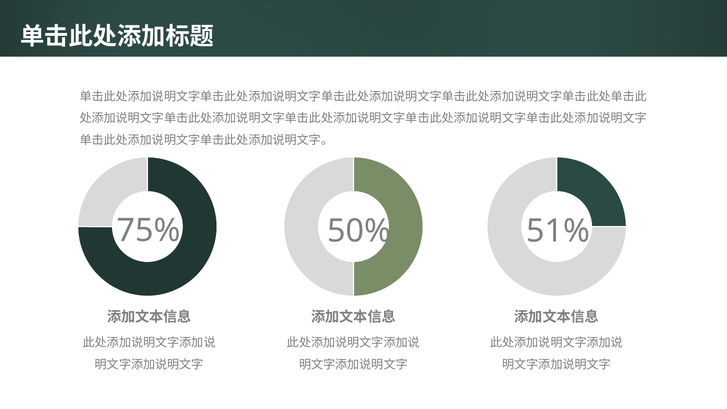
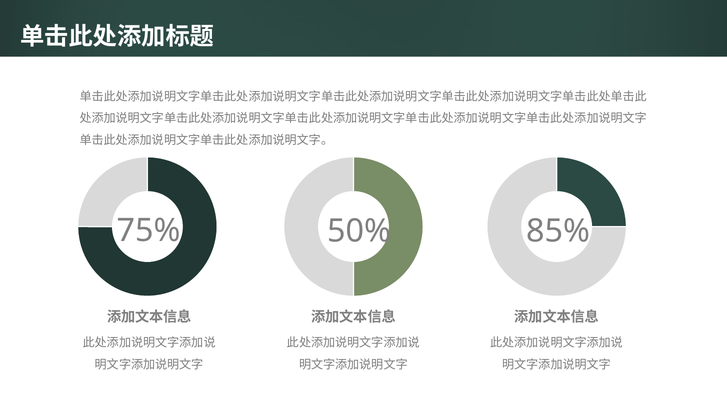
51%: 51% -> 85%
